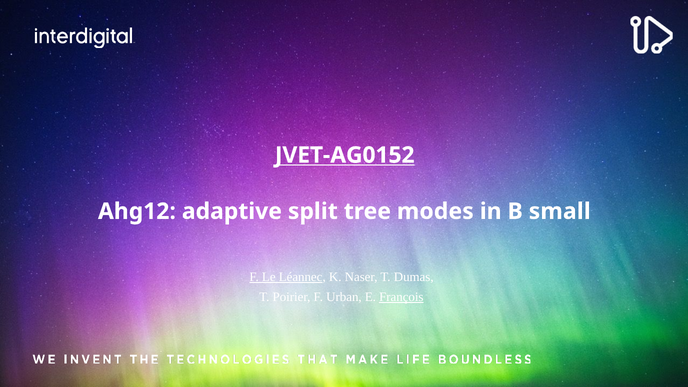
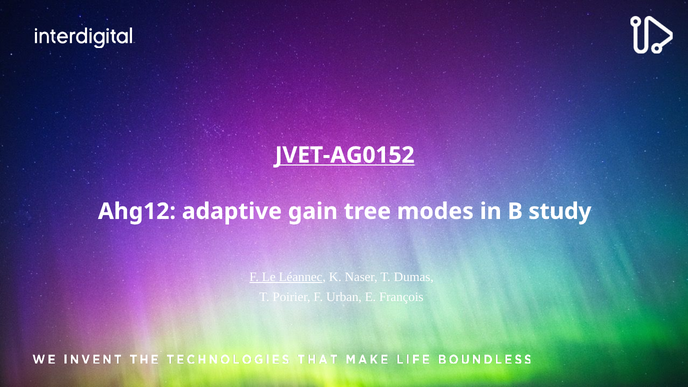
split: split -> gain
small: small -> study
François underline: present -> none
